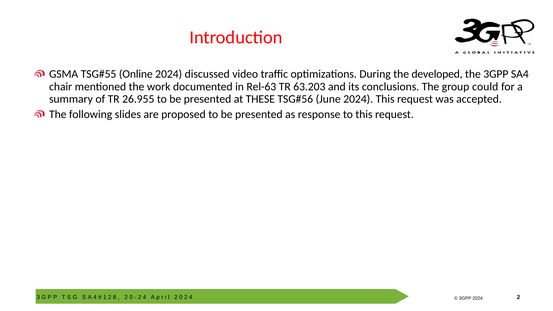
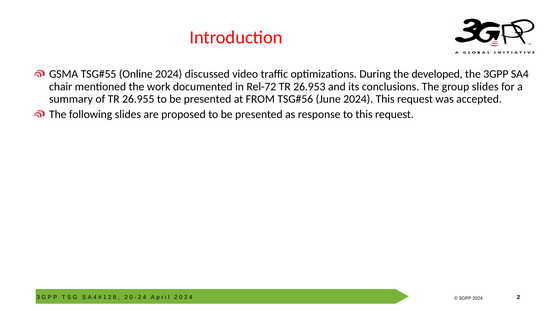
Rel-63: Rel-63 -> Rel-72
63.203: 63.203 -> 26.953
group could: could -> slides
THESE: THESE -> FROM
